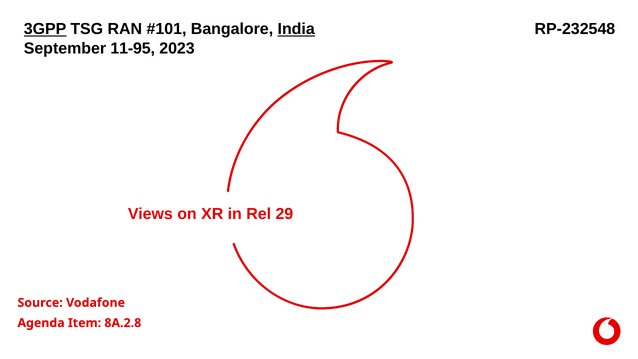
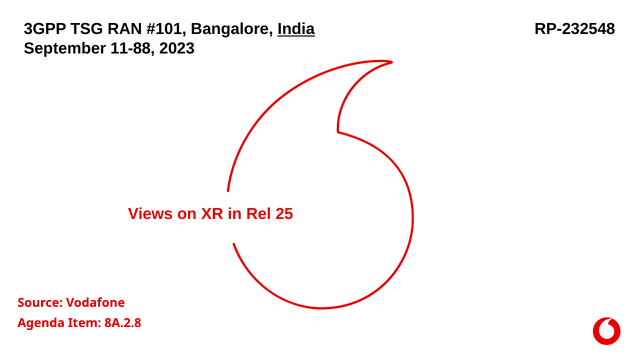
3GPP underline: present -> none
11-95: 11-95 -> 11-88
29: 29 -> 25
